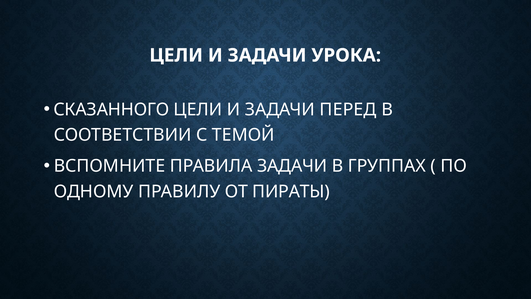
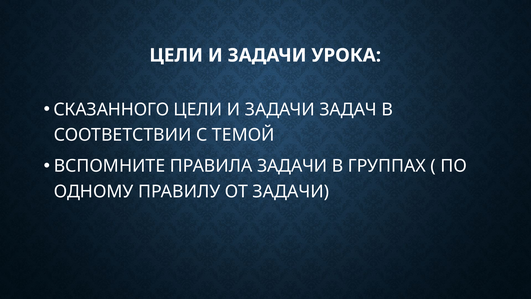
ПЕРЕД: ПЕРЕД -> ЗАДАЧ
ОТ ПИРАТЫ: ПИРАТЫ -> ЗАДАЧИ
